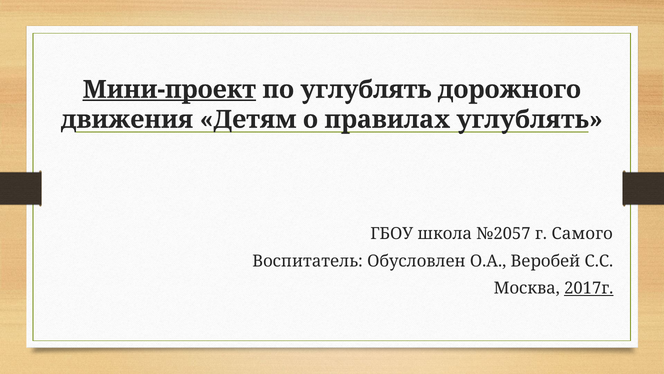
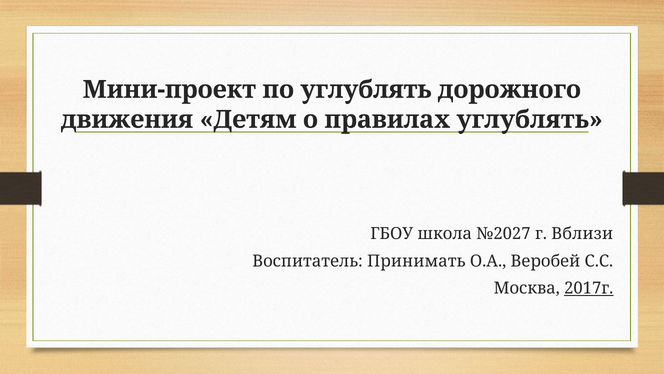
Мини-проект underline: present -> none
№2057: №2057 -> №2027
Самого: Самого -> Вблизи
Обусловлен: Обусловлен -> Принимать
